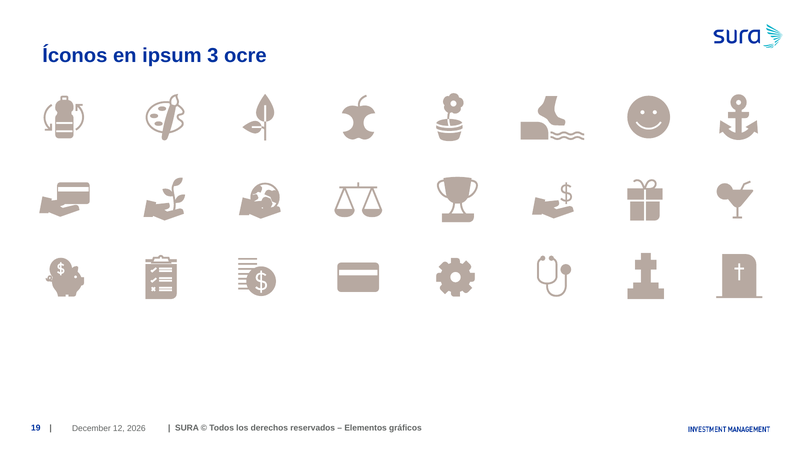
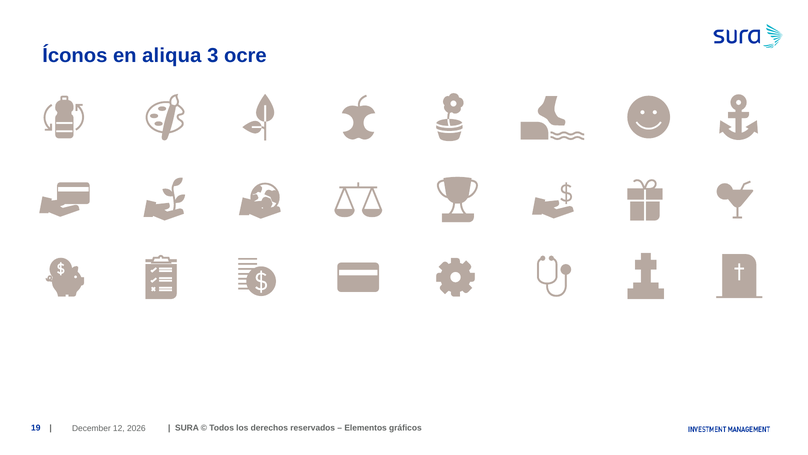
ipsum: ipsum -> aliqua
